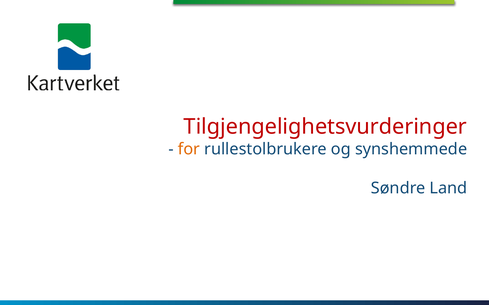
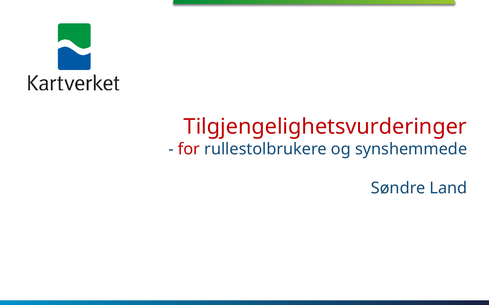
for colour: orange -> red
